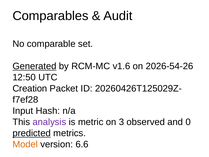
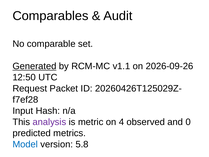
v1.6: v1.6 -> v1.1
2026-54-26: 2026-54-26 -> 2026-09-26
Creation: Creation -> Request
3: 3 -> 4
predicted underline: present -> none
Model colour: orange -> blue
6.6: 6.6 -> 5.8
